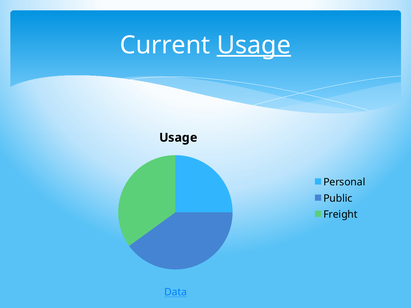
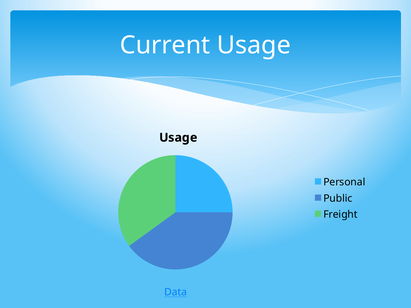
Usage at (254, 45) underline: present -> none
